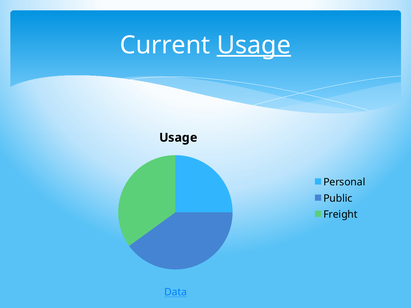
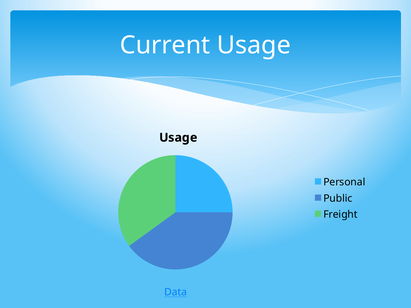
Usage at (254, 45) underline: present -> none
